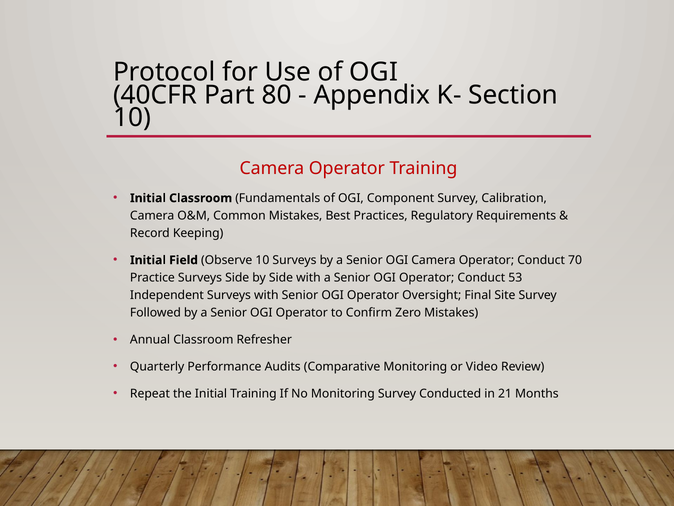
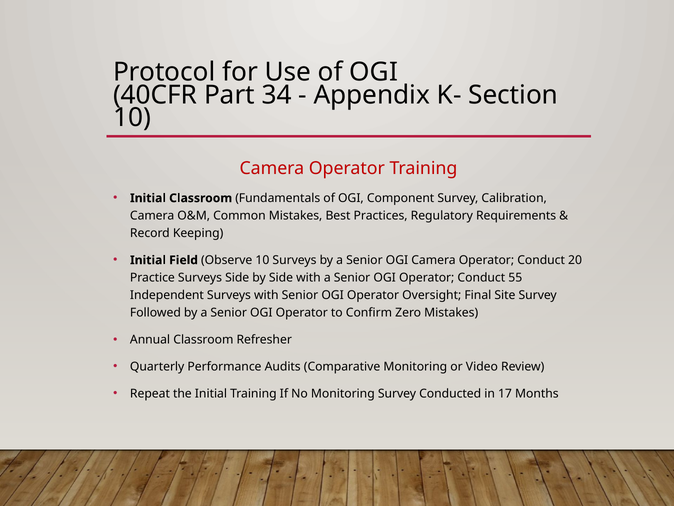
80: 80 -> 34
70: 70 -> 20
53: 53 -> 55
21: 21 -> 17
